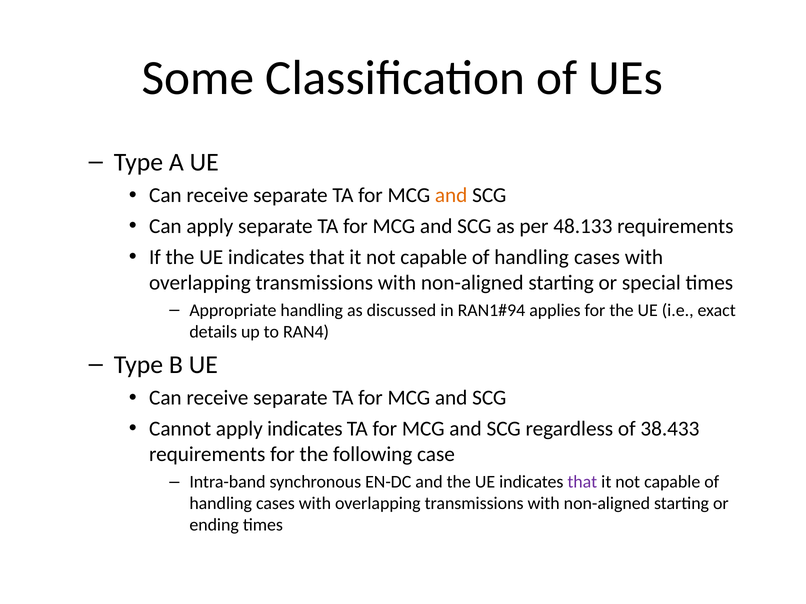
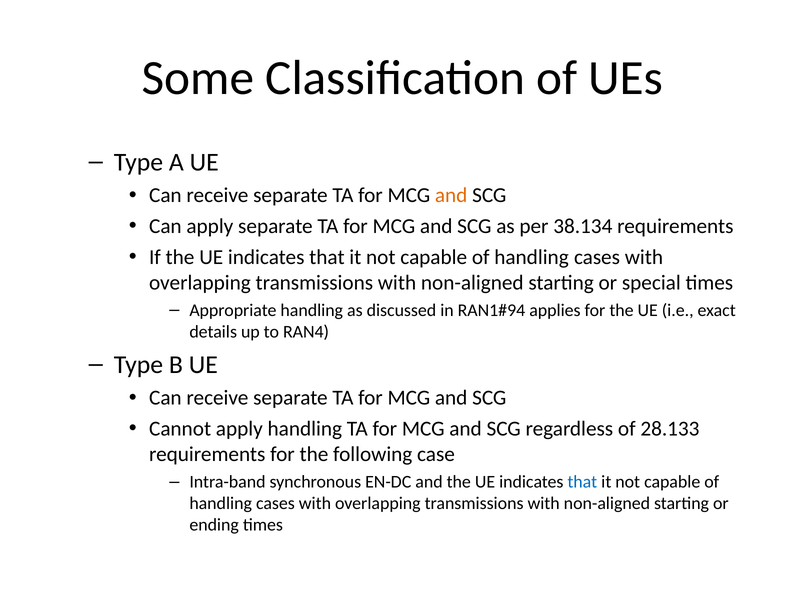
48.133: 48.133 -> 38.134
apply indicates: indicates -> handling
38.433: 38.433 -> 28.133
that at (582, 482) colour: purple -> blue
